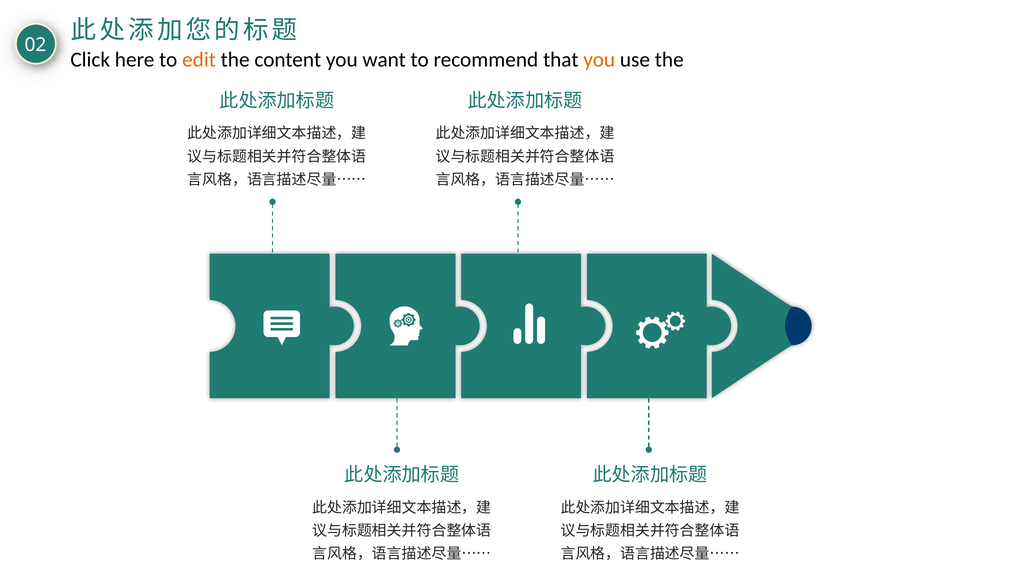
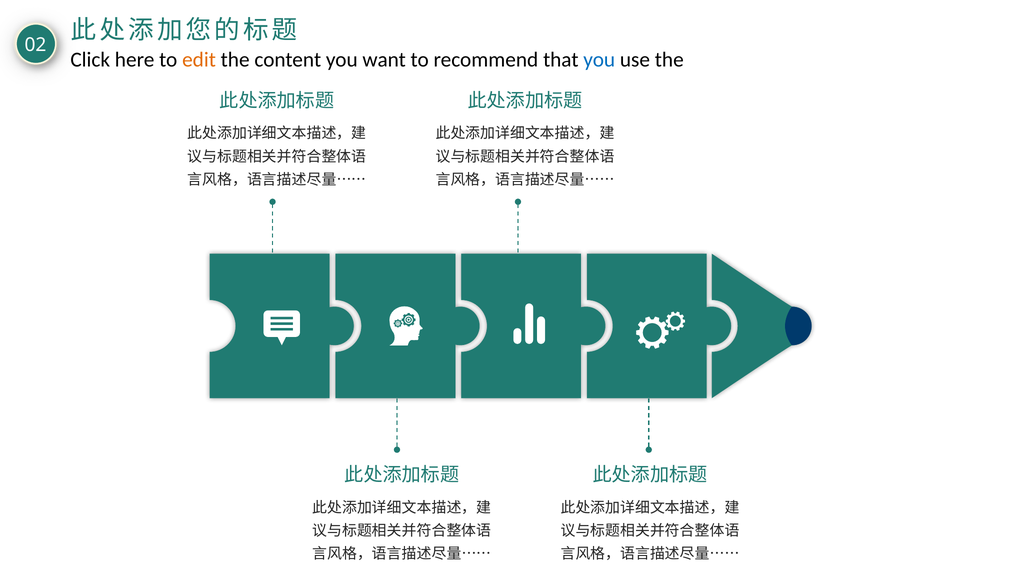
you at (599, 60) colour: orange -> blue
